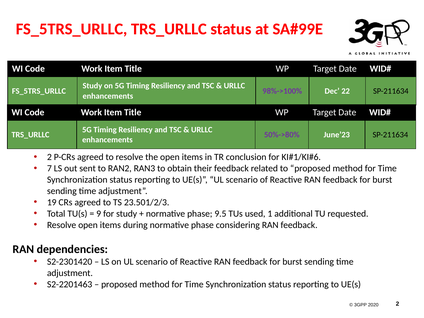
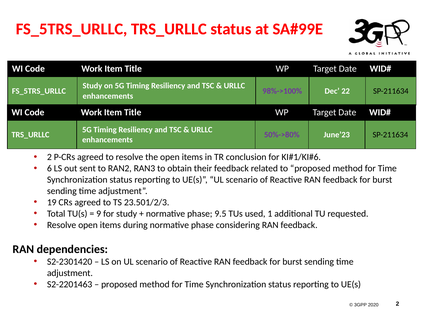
7: 7 -> 6
